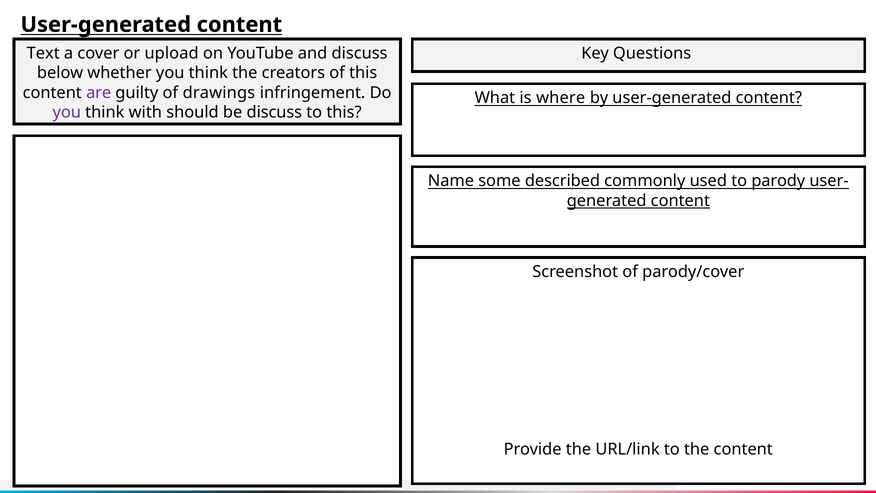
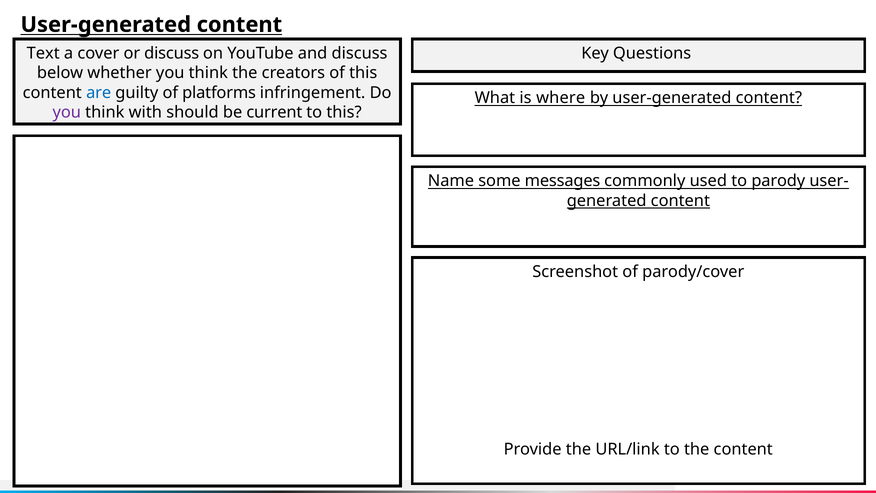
or upload: upload -> discuss
are colour: purple -> blue
drawings: drawings -> platforms
be discuss: discuss -> current
described: described -> messages
